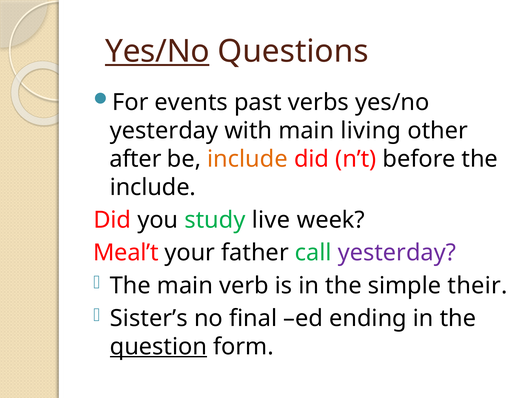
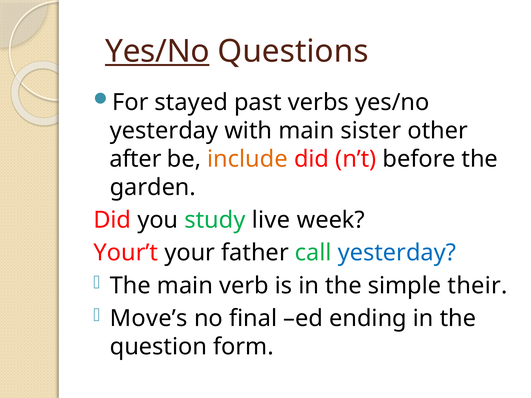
events: events -> stayed
living: living -> sister
include at (153, 187): include -> garden
Meal’t: Meal’t -> Your’t
yesterday at (397, 253) colour: purple -> blue
Sister’s: Sister’s -> Move’s
question underline: present -> none
